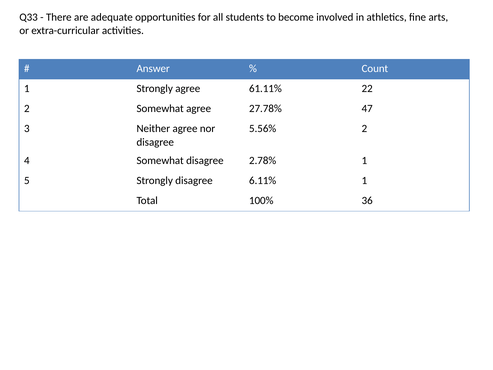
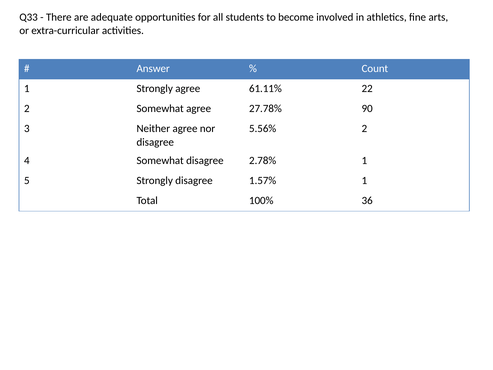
47: 47 -> 90
6.11%: 6.11% -> 1.57%
